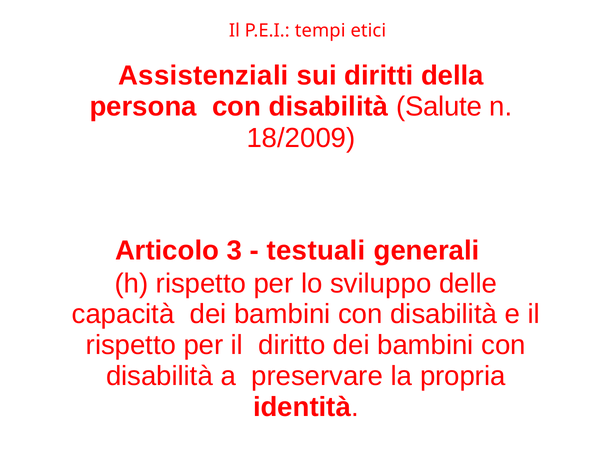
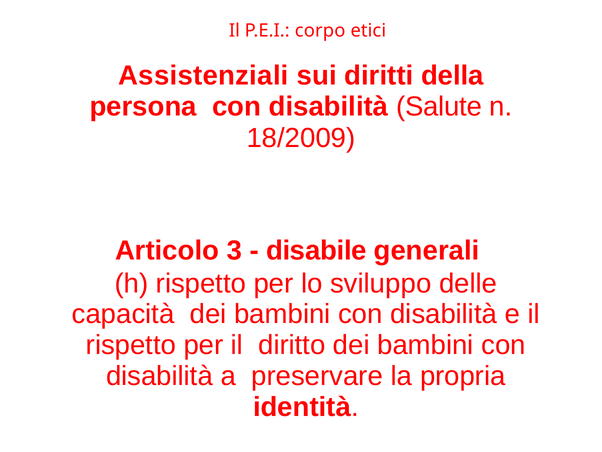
tempi: tempi -> corpo
testuali: testuali -> disabile
